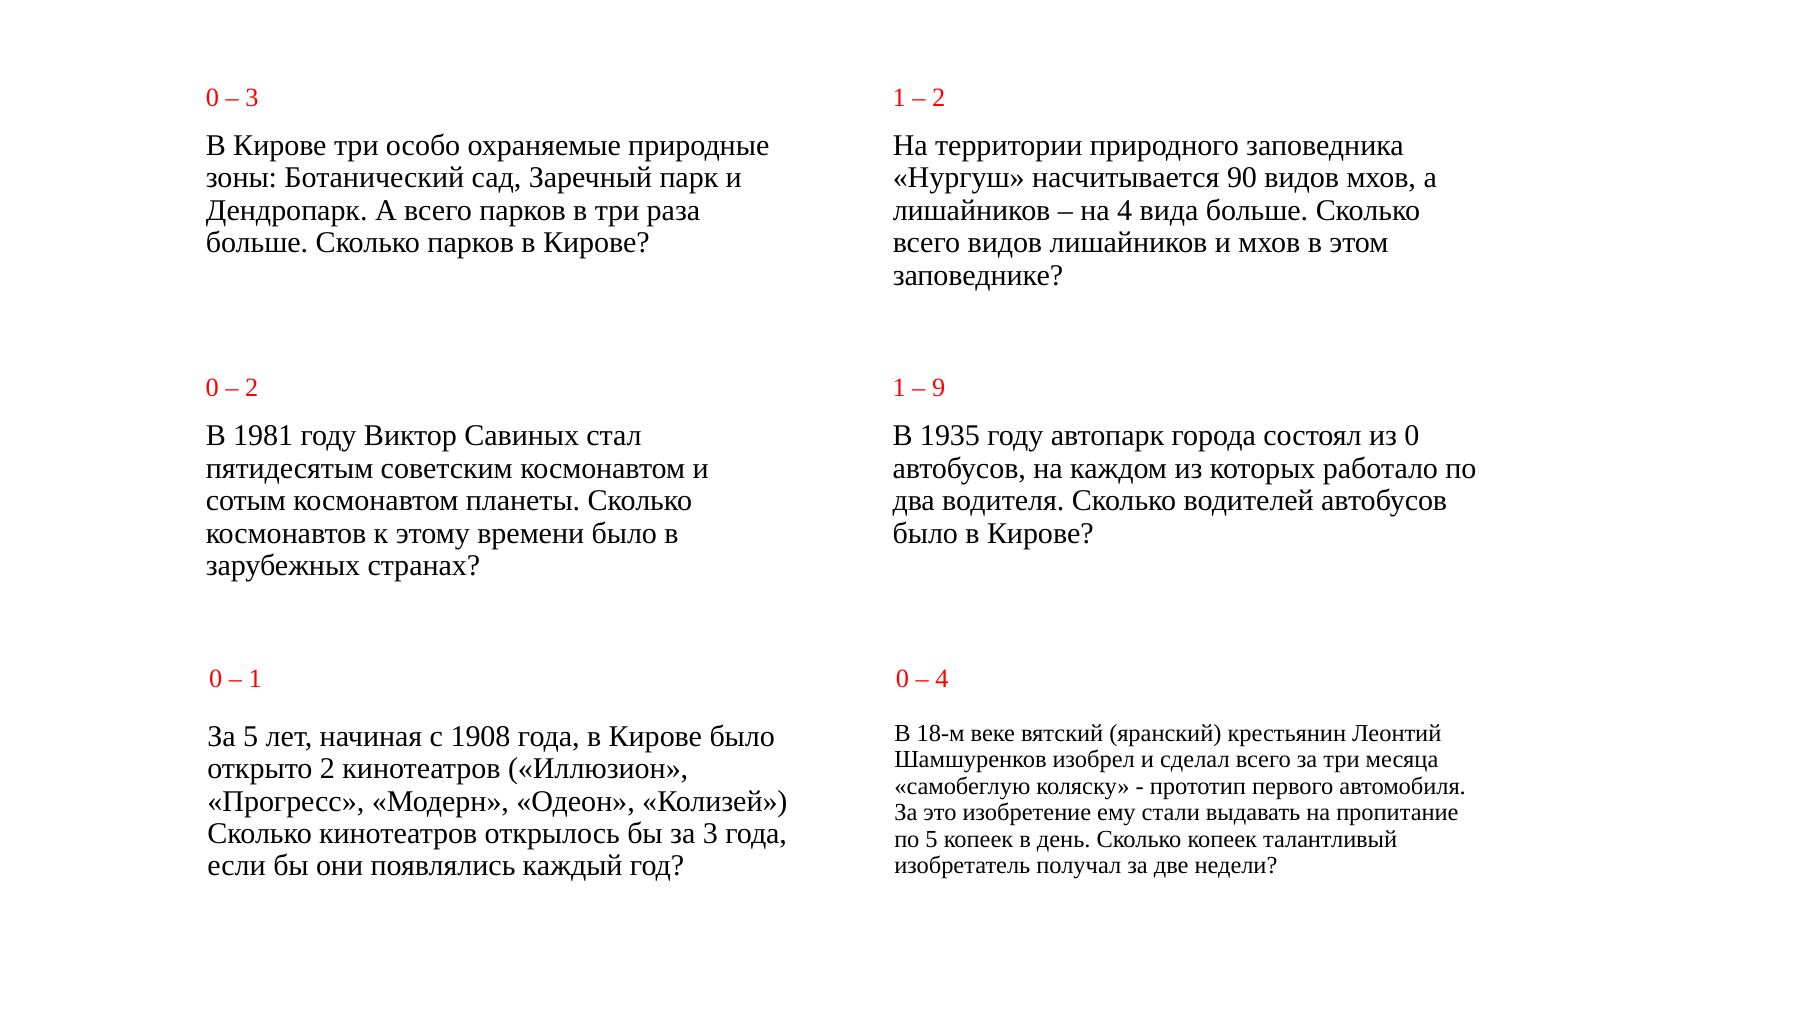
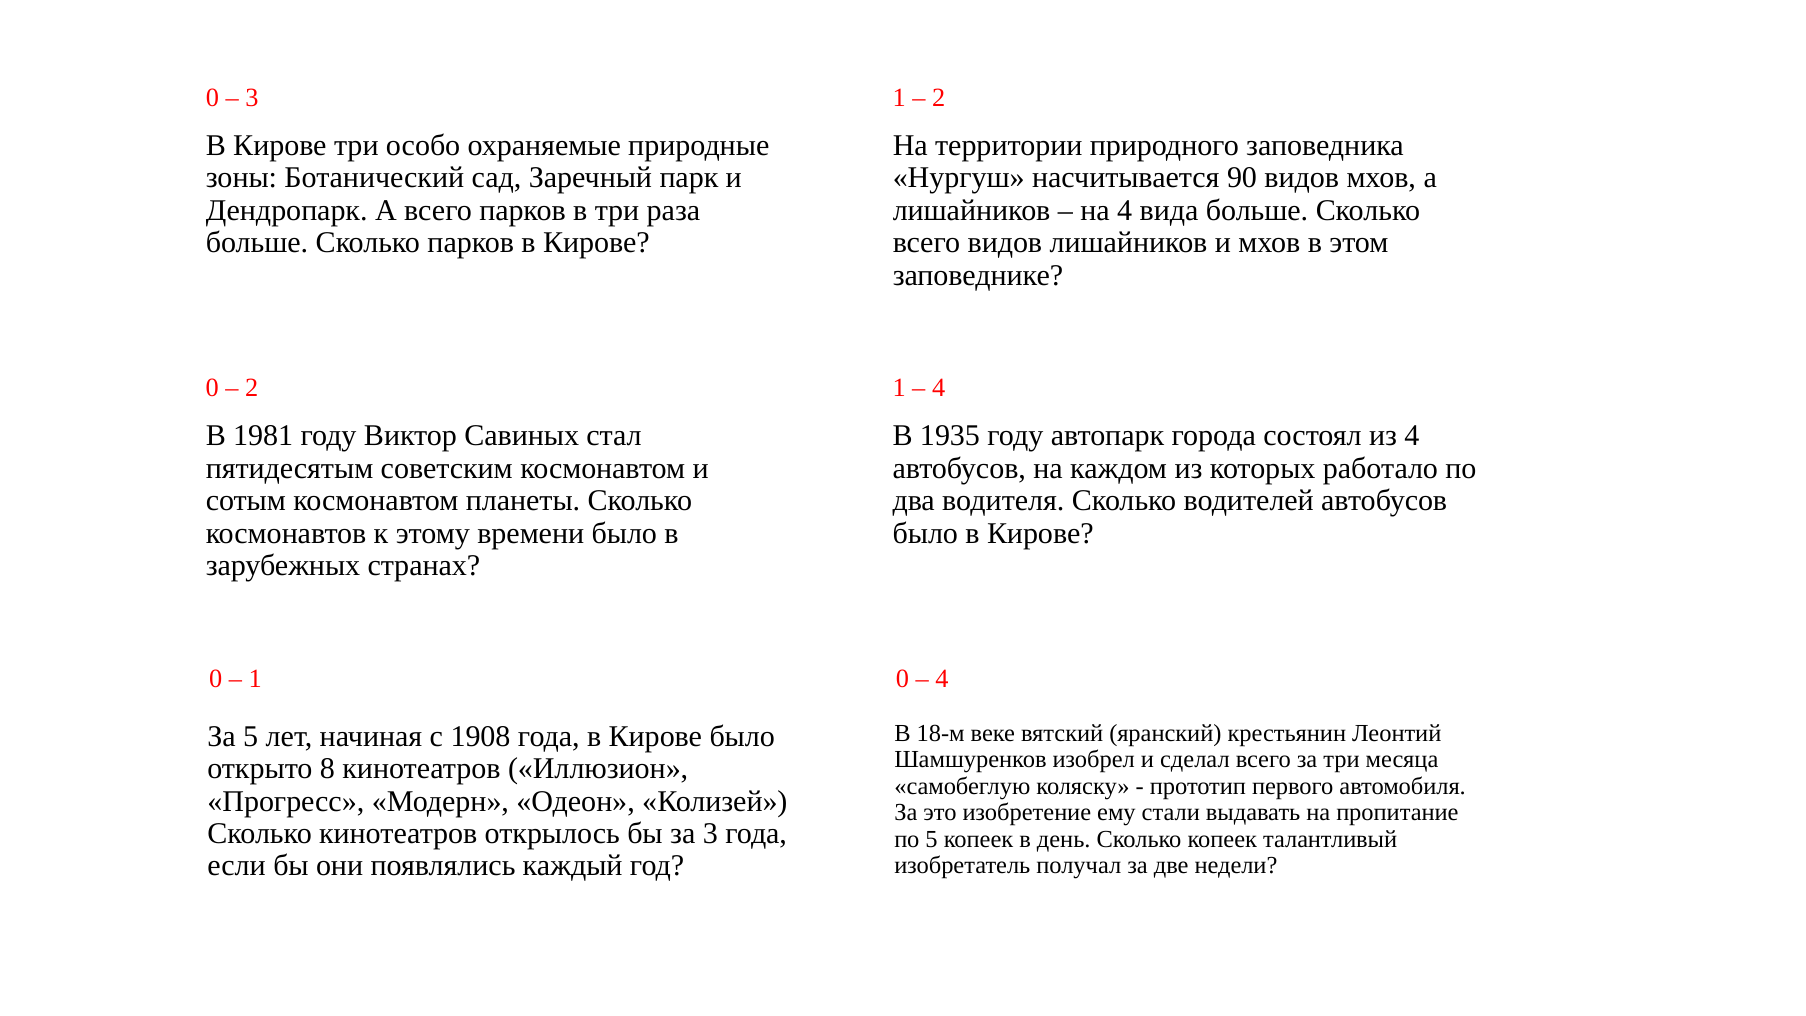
9 at (939, 388): 9 -> 4
из 0: 0 -> 4
открыто 2: 2 -> 8
